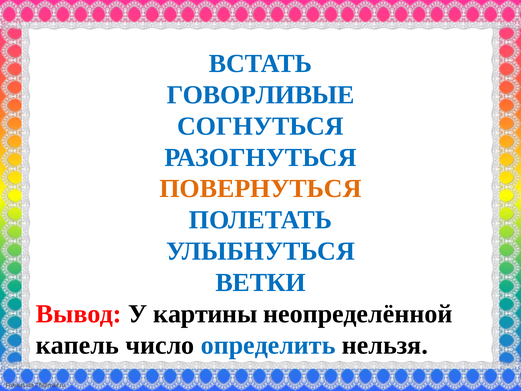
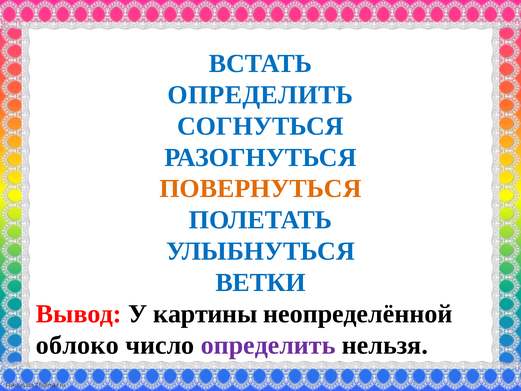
ГОВОРЛИВЫЕ at (261, 95): ГОВОРЛИВЫЕ -> ОПРЕДЕЛИТЬ
капель: капель -> облоко
определить at (268, 345) colour: blue -> purple
